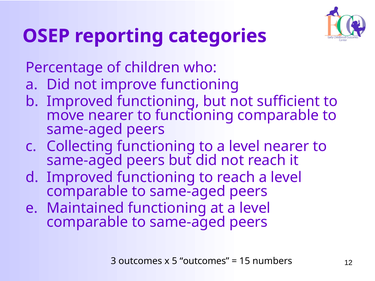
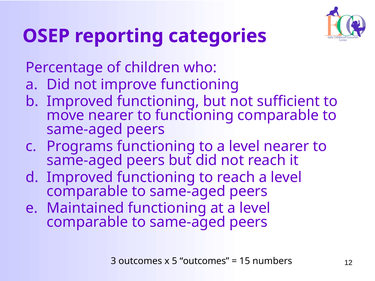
Collecting: Collecting -> Programs
